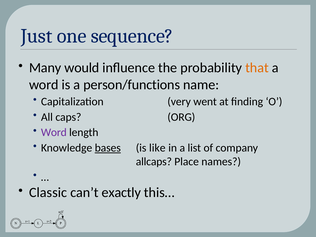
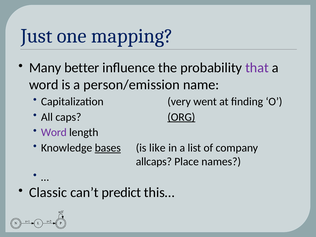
sequence: sequence -> mapping
would: would -> better
that colour: orange -> purple
person/functions: person/functions -> person/emission
ORG underline: none -> present
exactly: exactly -> predict
